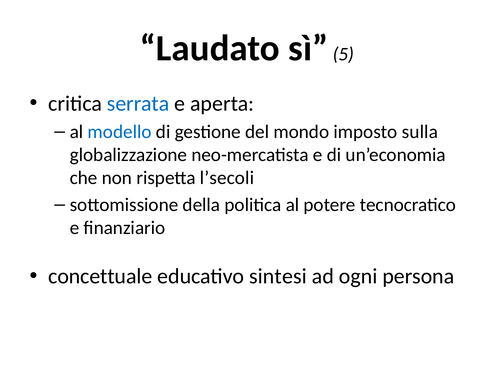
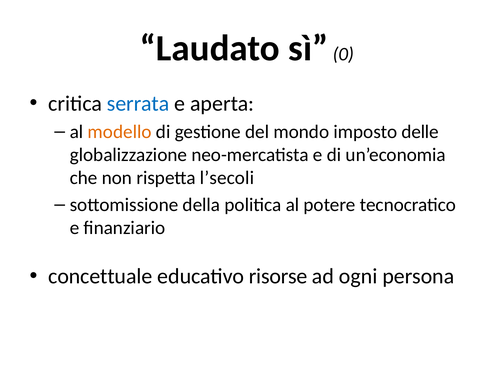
5: 5 -> 0
modello colour: blue -> orange
sulla: sulla -> delle
sintesi: sintesi -> risorse
